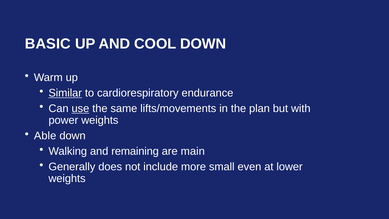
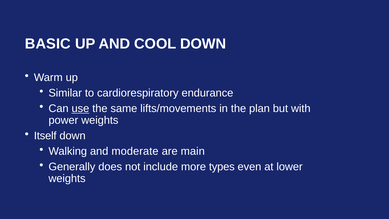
Similar underline: present -> none
Able: Able -> Itself
remaining: remaining -> moderate
small: small -> types
